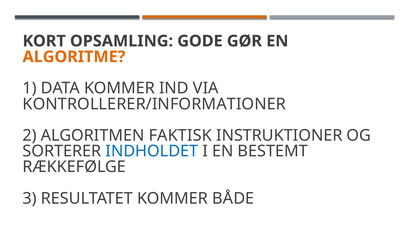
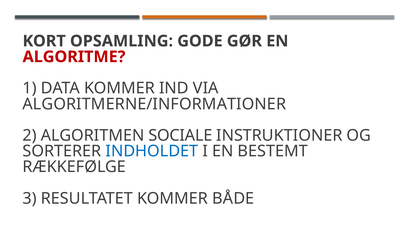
ALGORITME colour: orange -> red
KONTROLLERER/INFORMATIONER: KONTROLLERER/INFORMATIONER -> ALGORITMERNE/INFORMATIONER
FAKTISK: FAKTISK -> SOCIALE
